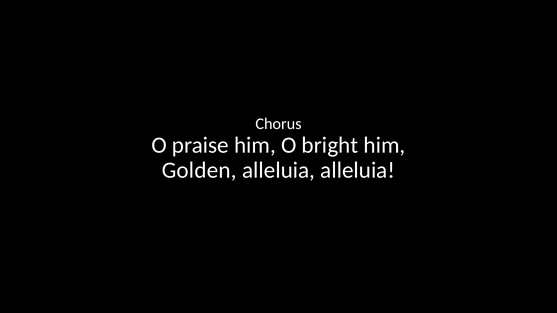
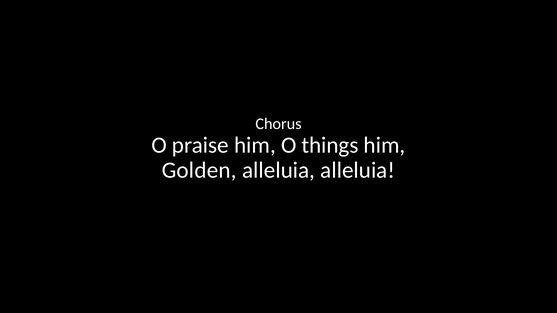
bright: bright -> things
